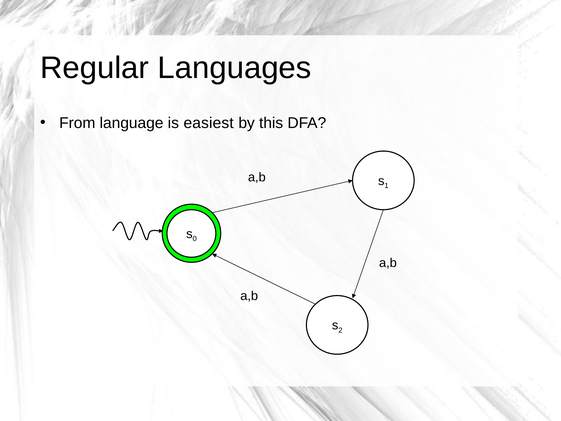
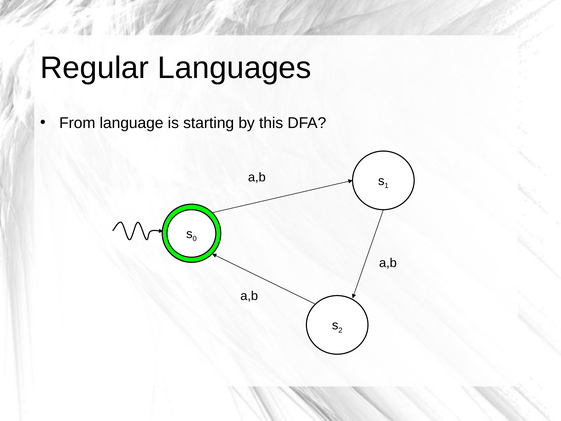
easiest: easiest -> starting
